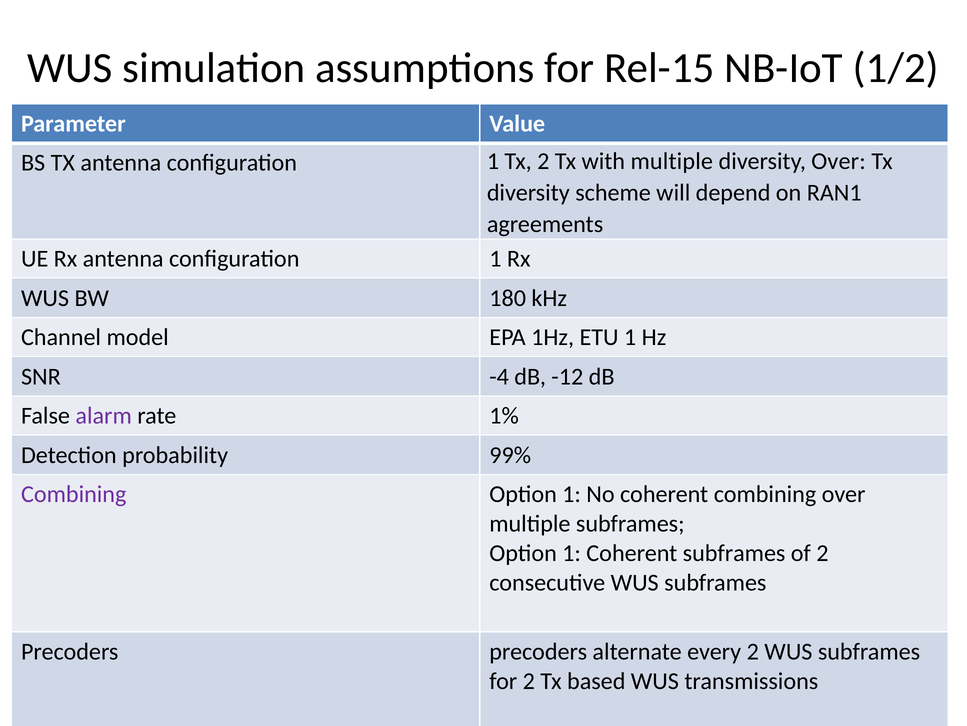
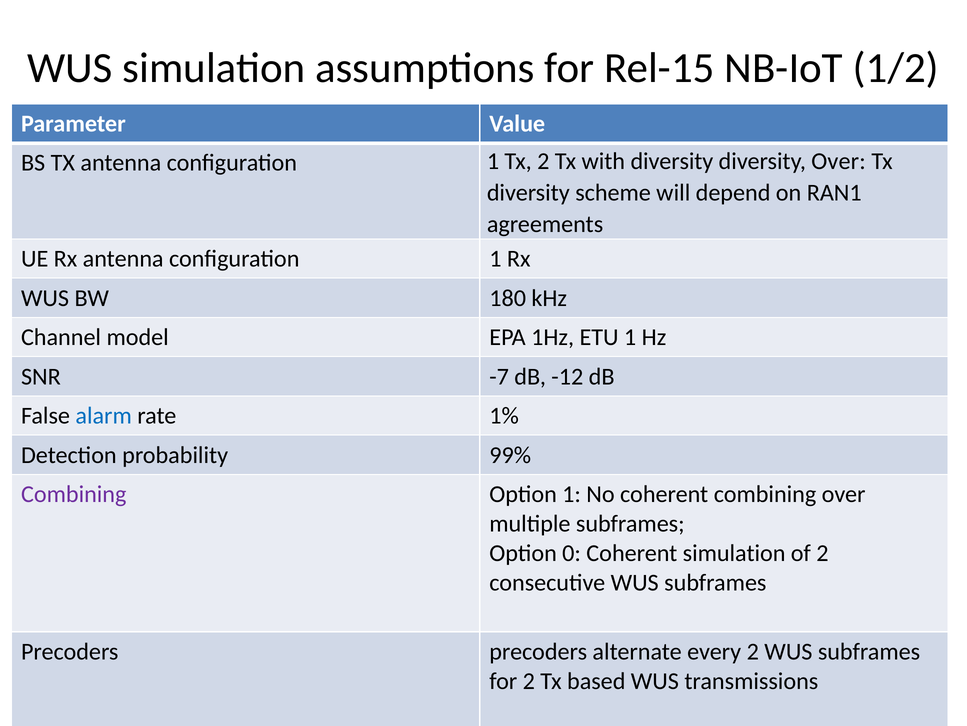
with multiple: multiple -> diversity
-4: -4 -> -7
alarm colour: purple -> blue
1 at (572, 553): 1 -> 0
Coherent subframes: subframes -> simulation
